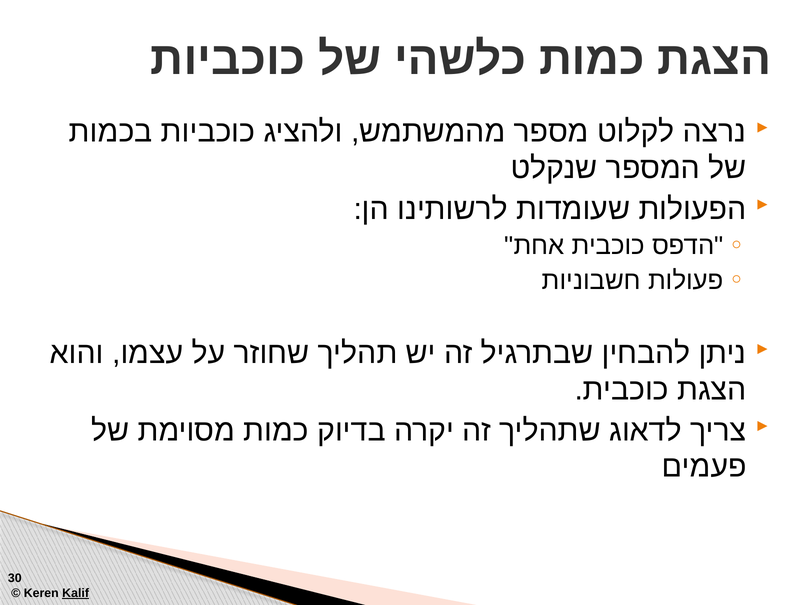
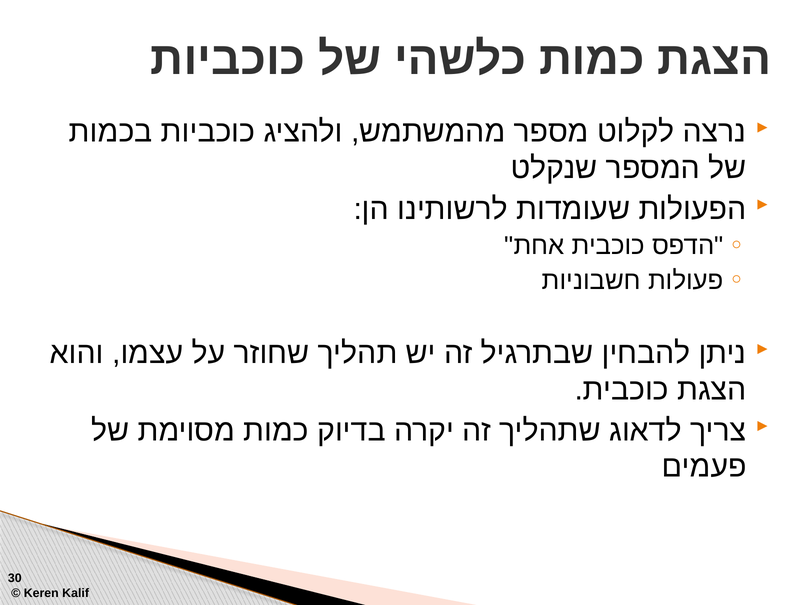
Kalif underline: present -> none
